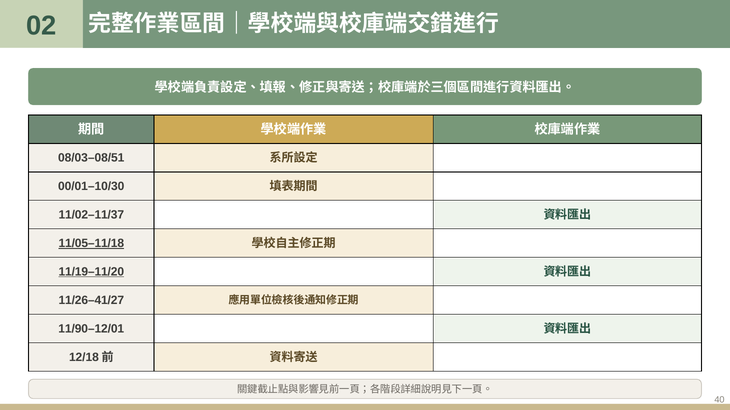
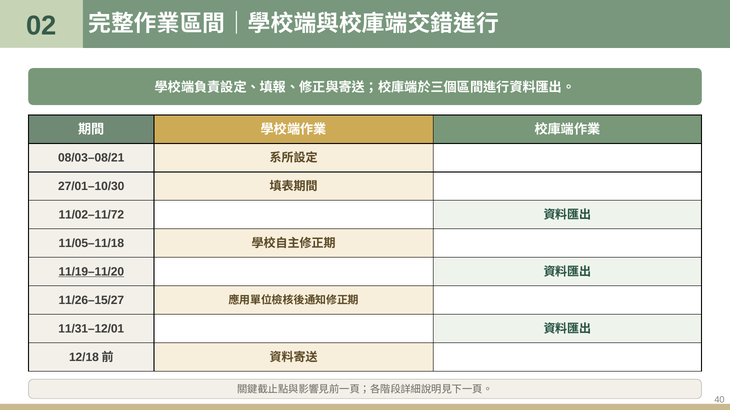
08/03–08/51: 08/03–08/51 -> 08/03–08/21
00/01–10/30: 00/01–10/30 -> 27/01–10/30
11/02–11/37: 11/02–11/37 -> 11/02–11/72
11/05–11/18 underline: present -> none
11/26–41/27: 11/26–41/27 -> 11/26–15/27
11/90–12/01: 11/90–12/01 -> 11/31–12/01
